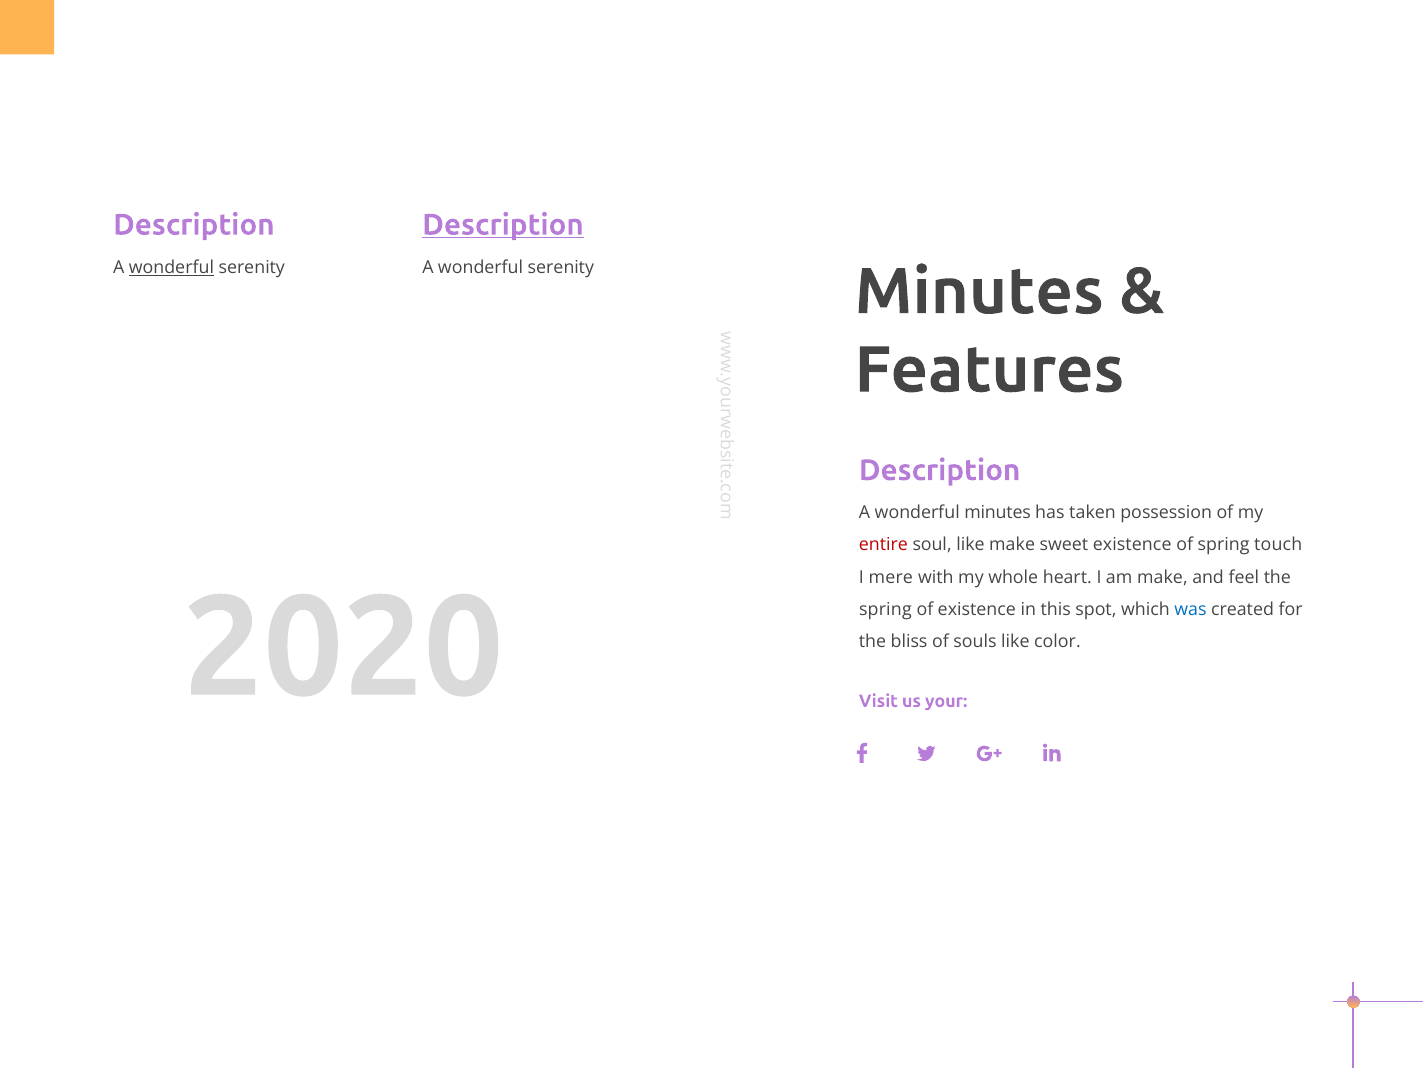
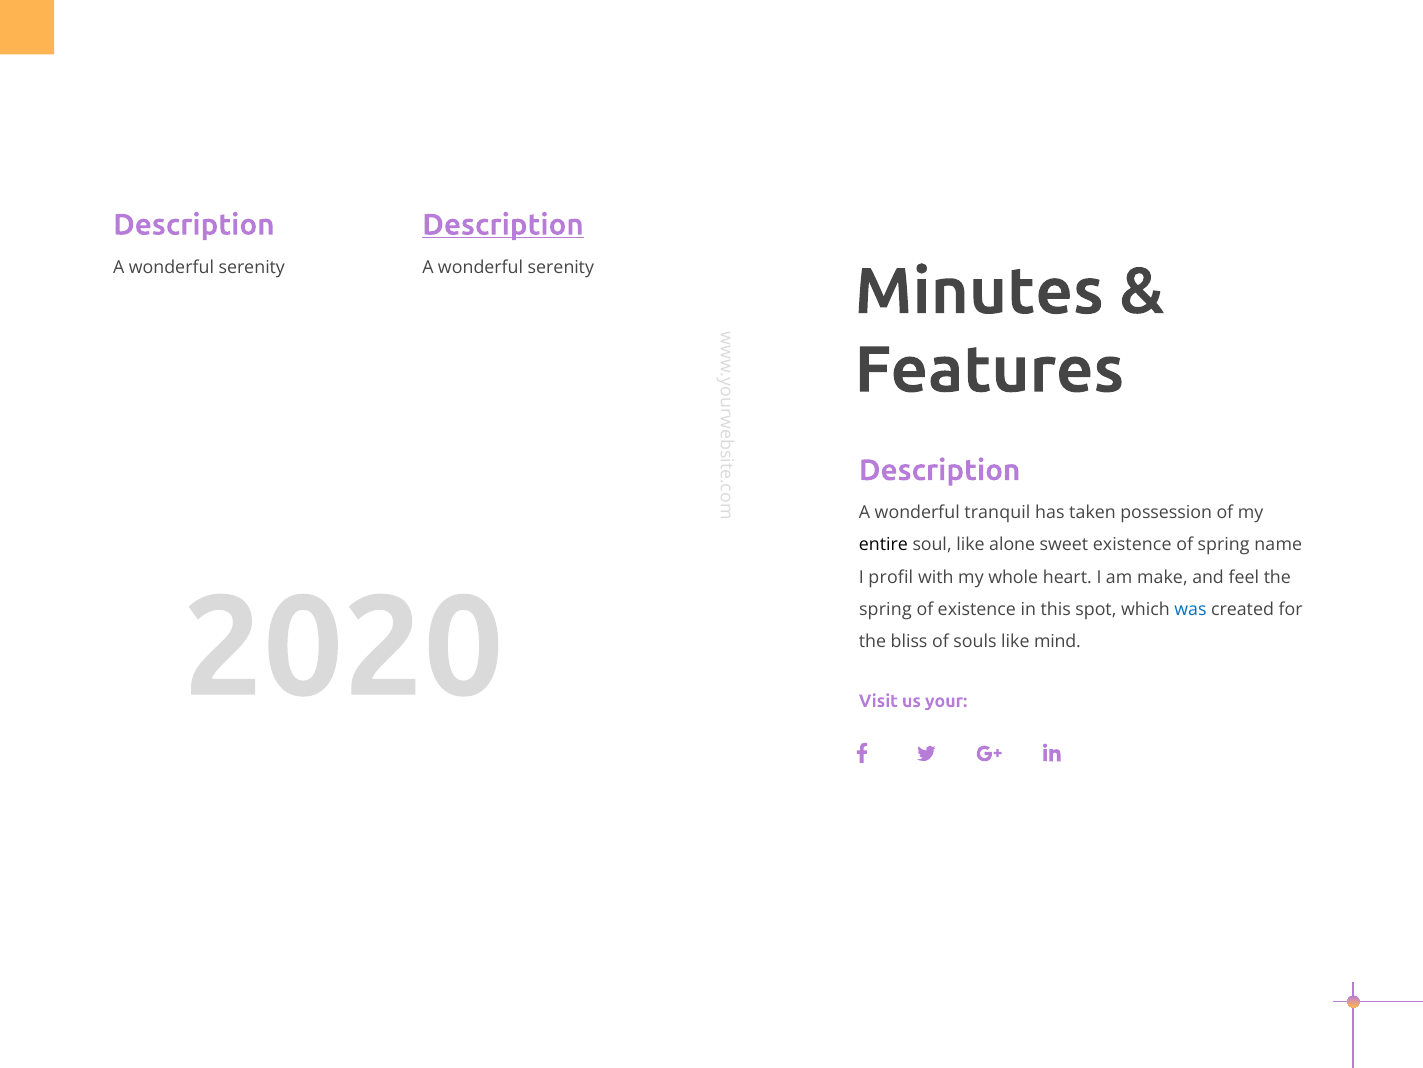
wonderful at (171, 267) underline: present -> none
wonderful minutes: minutes -> tranquil
entire colour: red -> black
like make: make -> alone
touch: touch -> name
mere: mere -> profil
color: color -> mind
